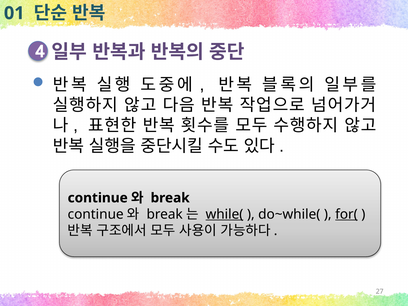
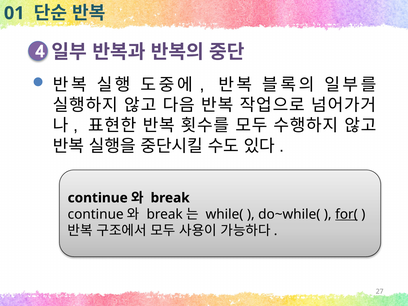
while( underline: present -> none
